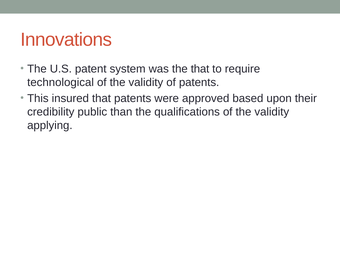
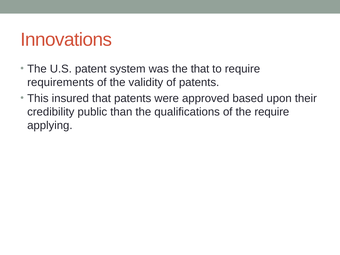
technological: technological -> requirements
qualifications of the validity: validity -> require
